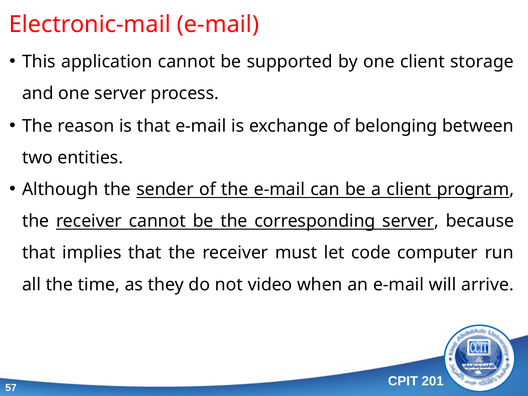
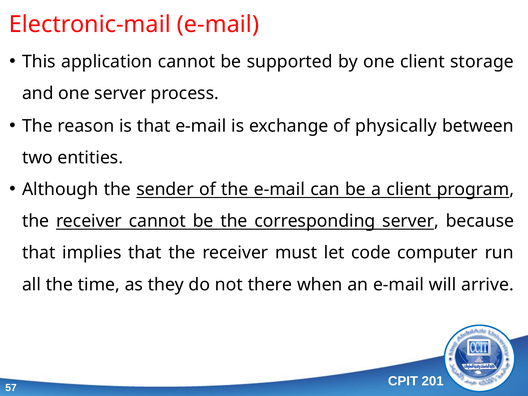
belonging: belonging -> physically
video: video -> there
